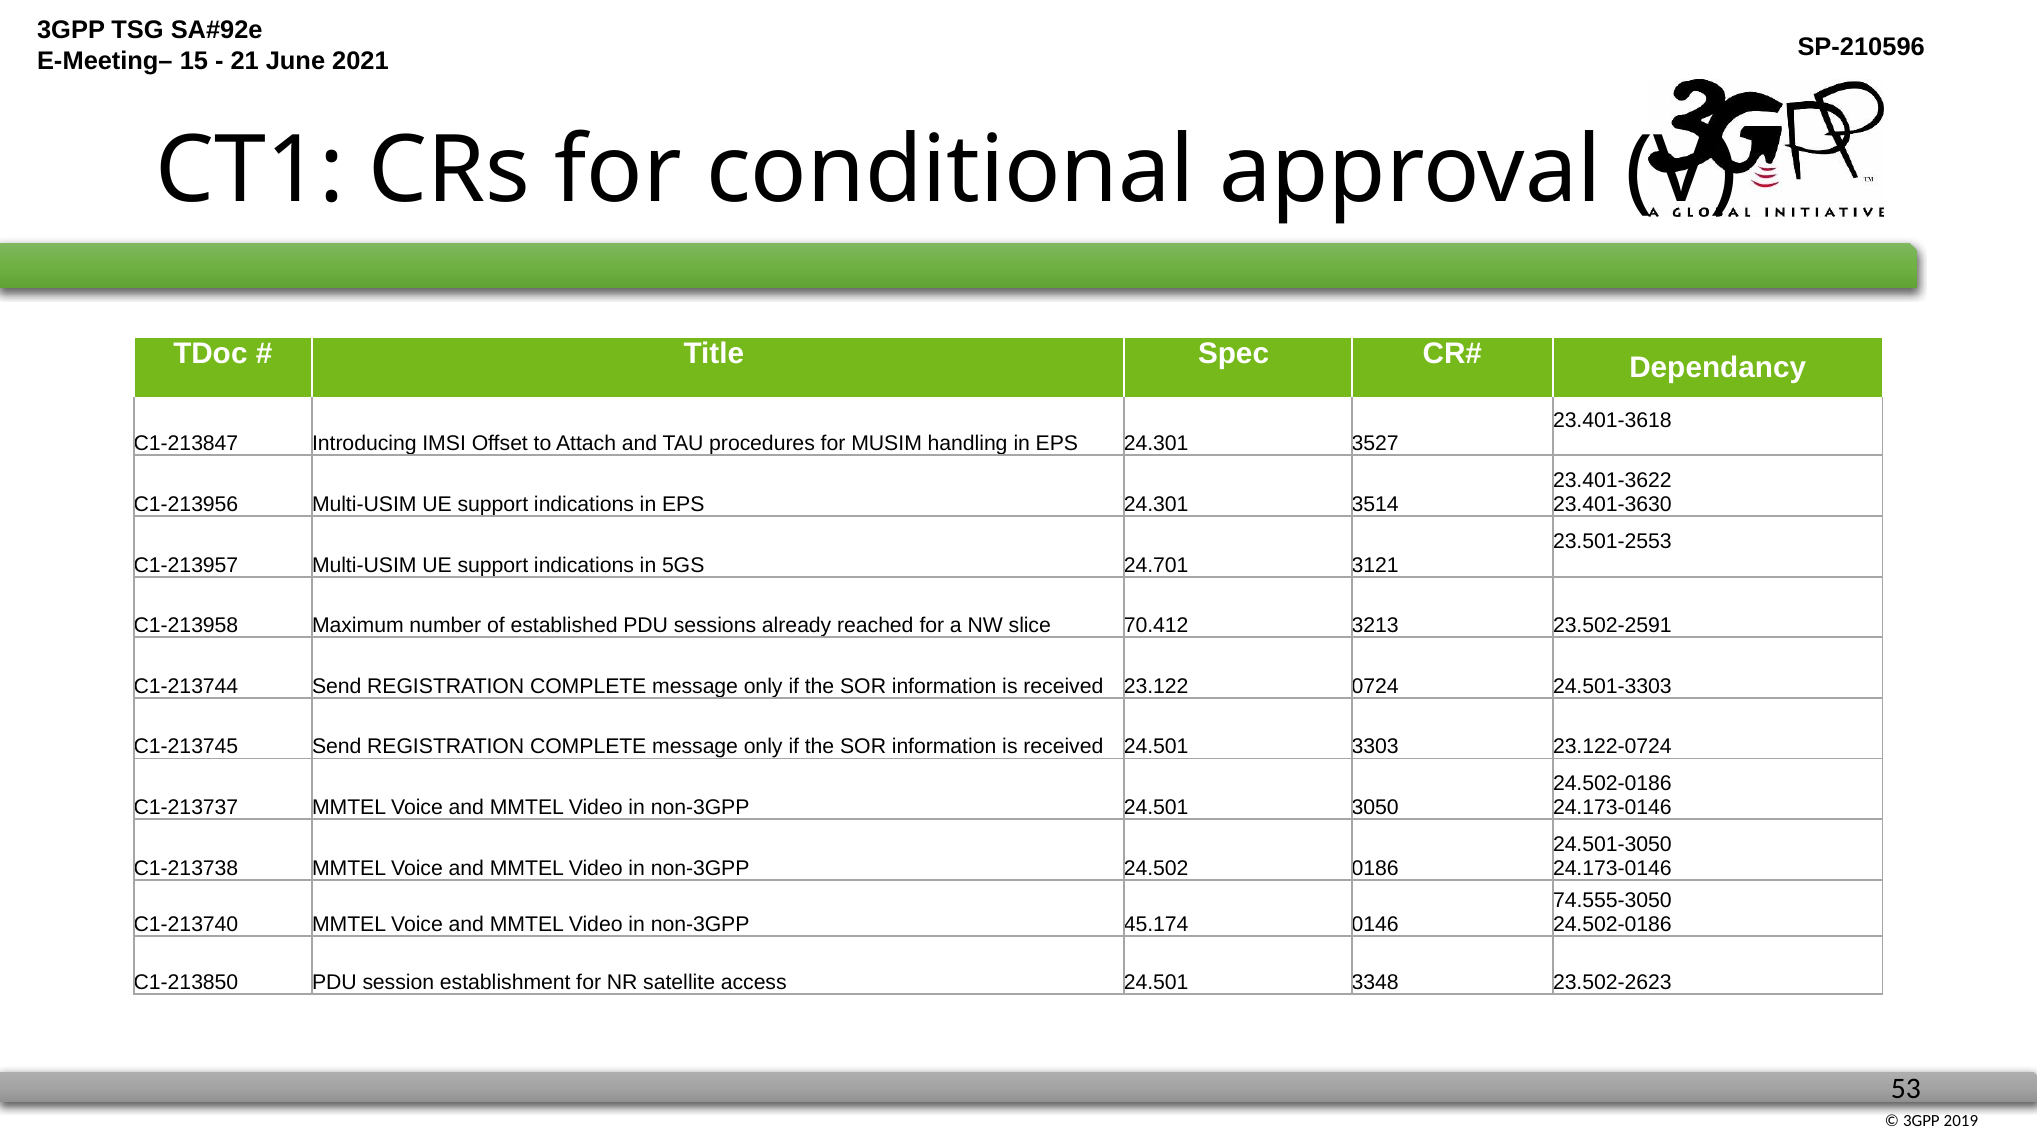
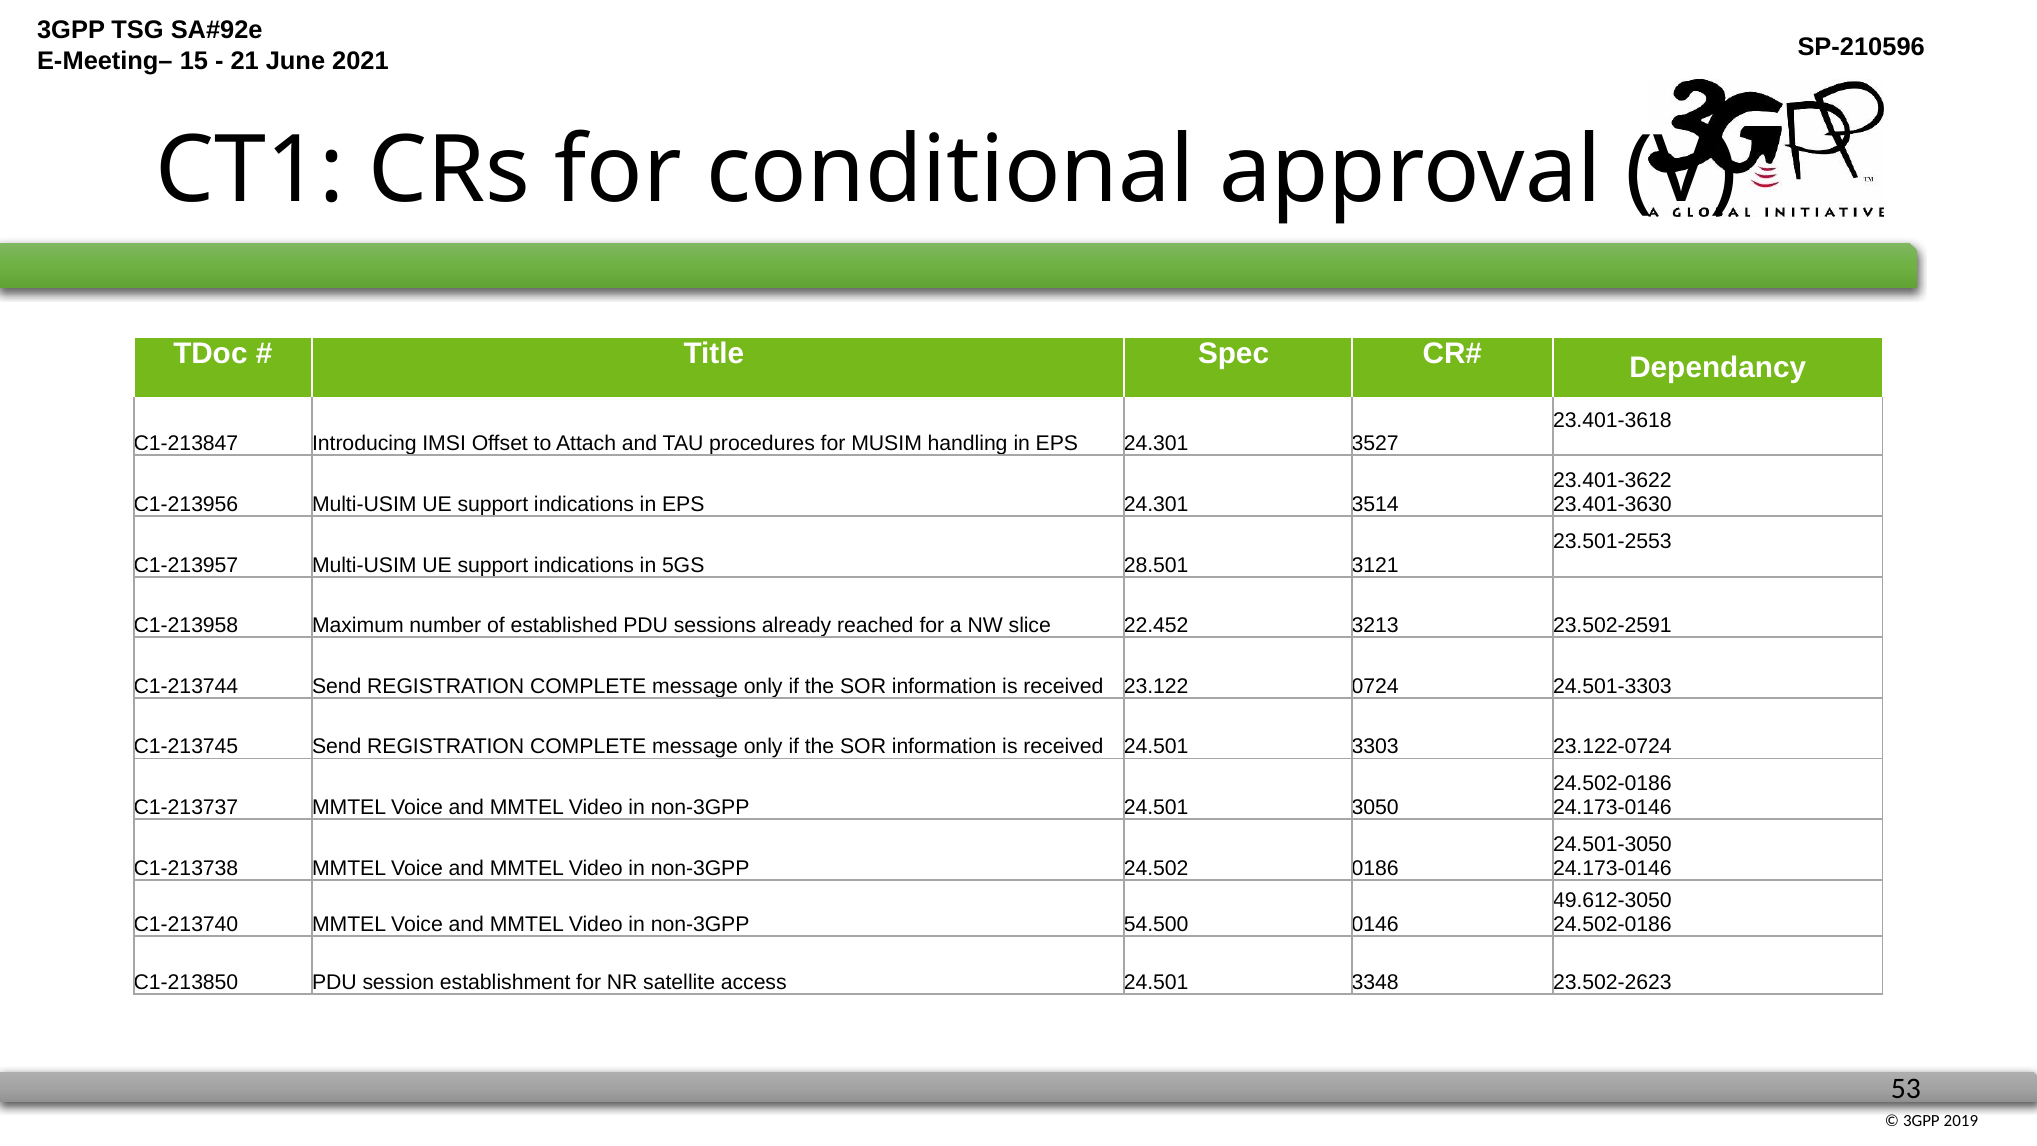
24.701: 24.701 -> 28.501
70.412: 70.412 -> 22.452
74.555-3050: 74.555-3050 -> 49.612-3050
45.174: 45.174 -> 54.500
